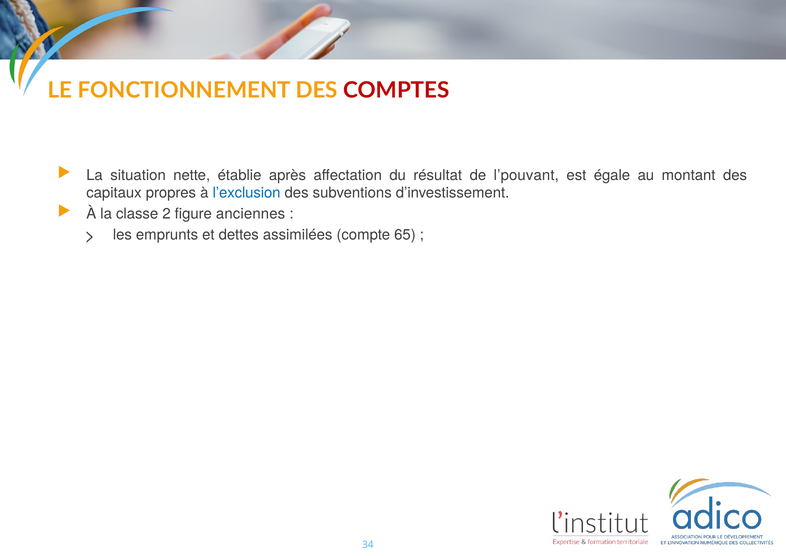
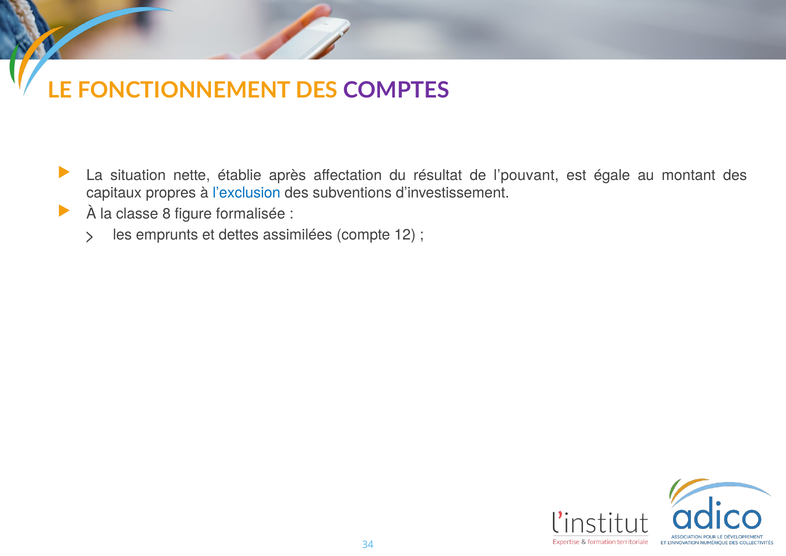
COMPTES colour: red -> purple
2: 2 -> 8
anciennes: anciennes -> formalisée
65: 65 -> 12
